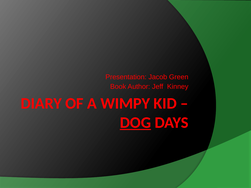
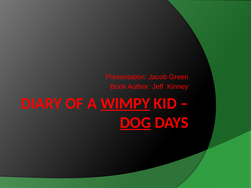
WIMPY underline: none -> present
